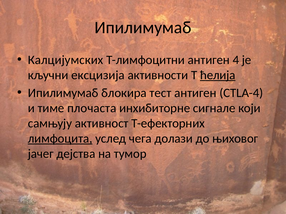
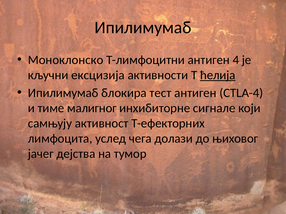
Калцијумских: Калцијумских -> Моноклонско
плочаста: плочаста -> малигног
лимфоцита underline: present -> none
